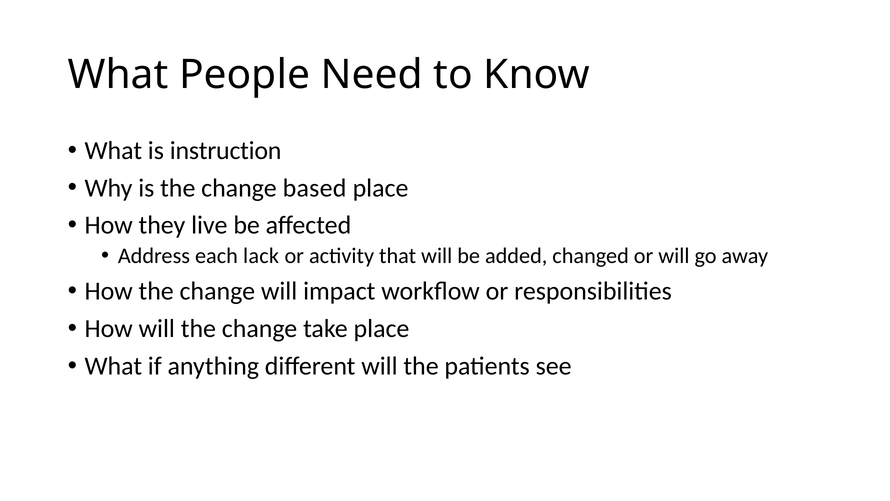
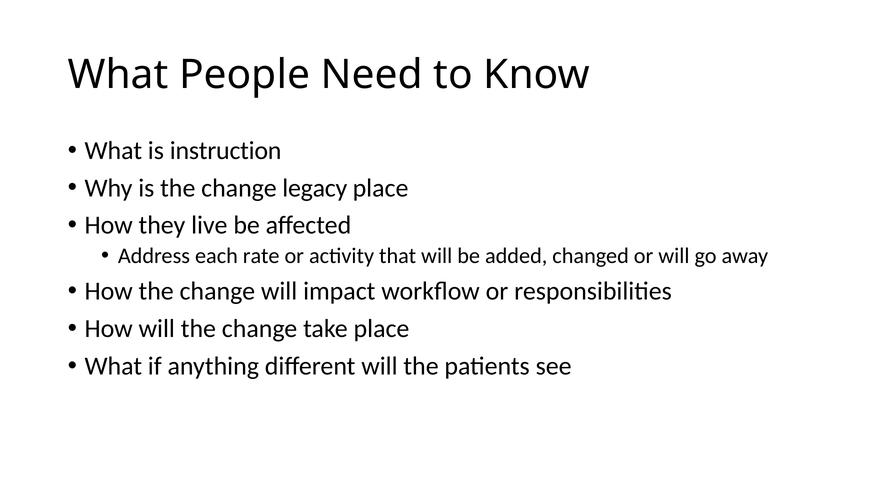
based: based -> legacy
lack: lack -> rate
